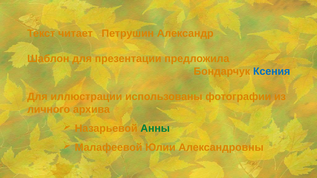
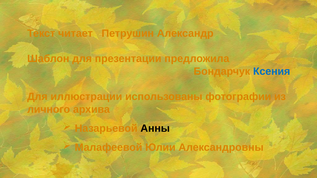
Анны colour: green -> black
